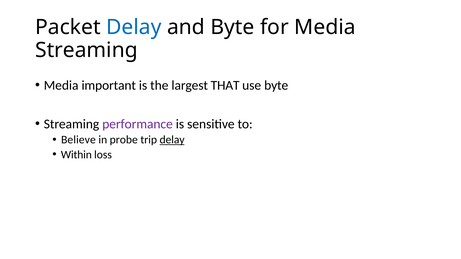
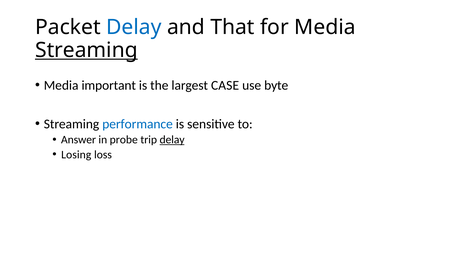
and Byte: Byte -> That
Streaming at (86, 50) underline: none -> present
THAT: THAT -> CASE
performance colour: purple -> blue
Believe: Believe -> Answer
Within: Within -> Losing
